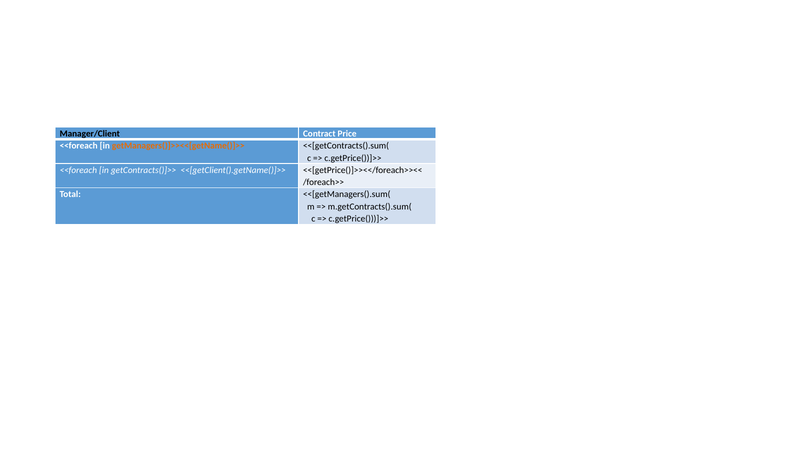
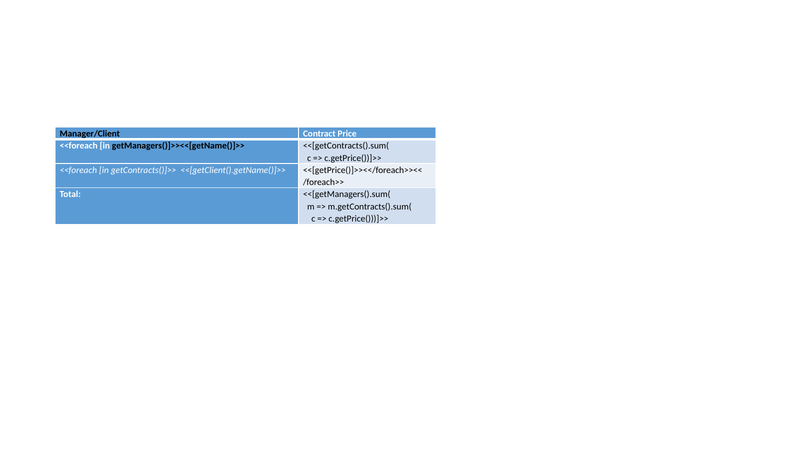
getManagers()]>><<[getName()]>> colour: orange -> black
